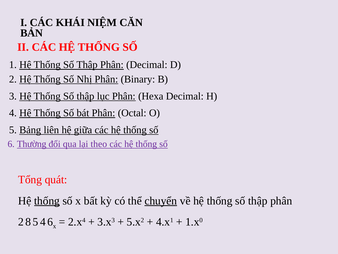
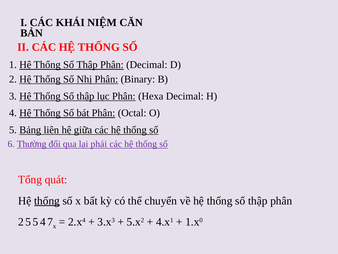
theo: theo -> phải
chuyển underline: present -> none
2 8: 8 -> 5
4 6: 6 -> 7
